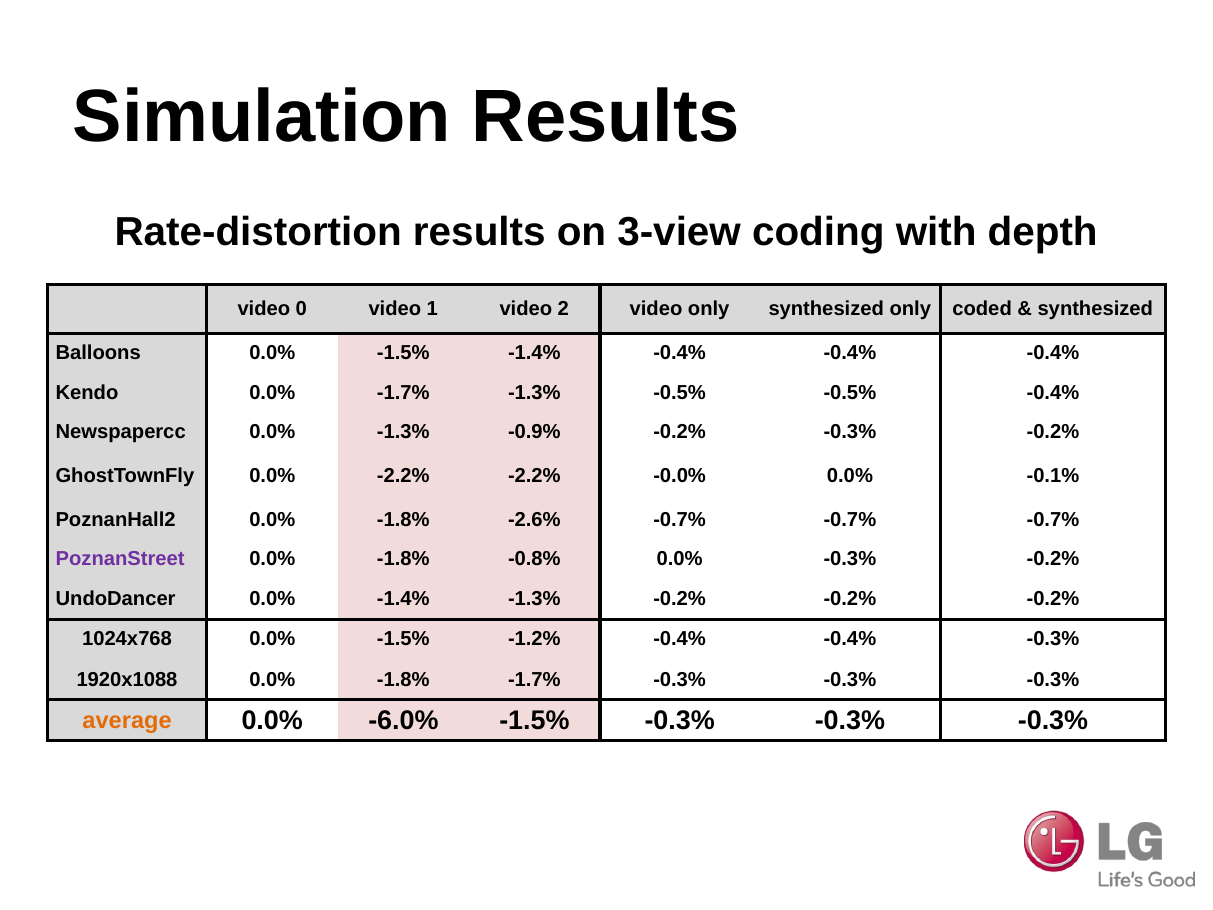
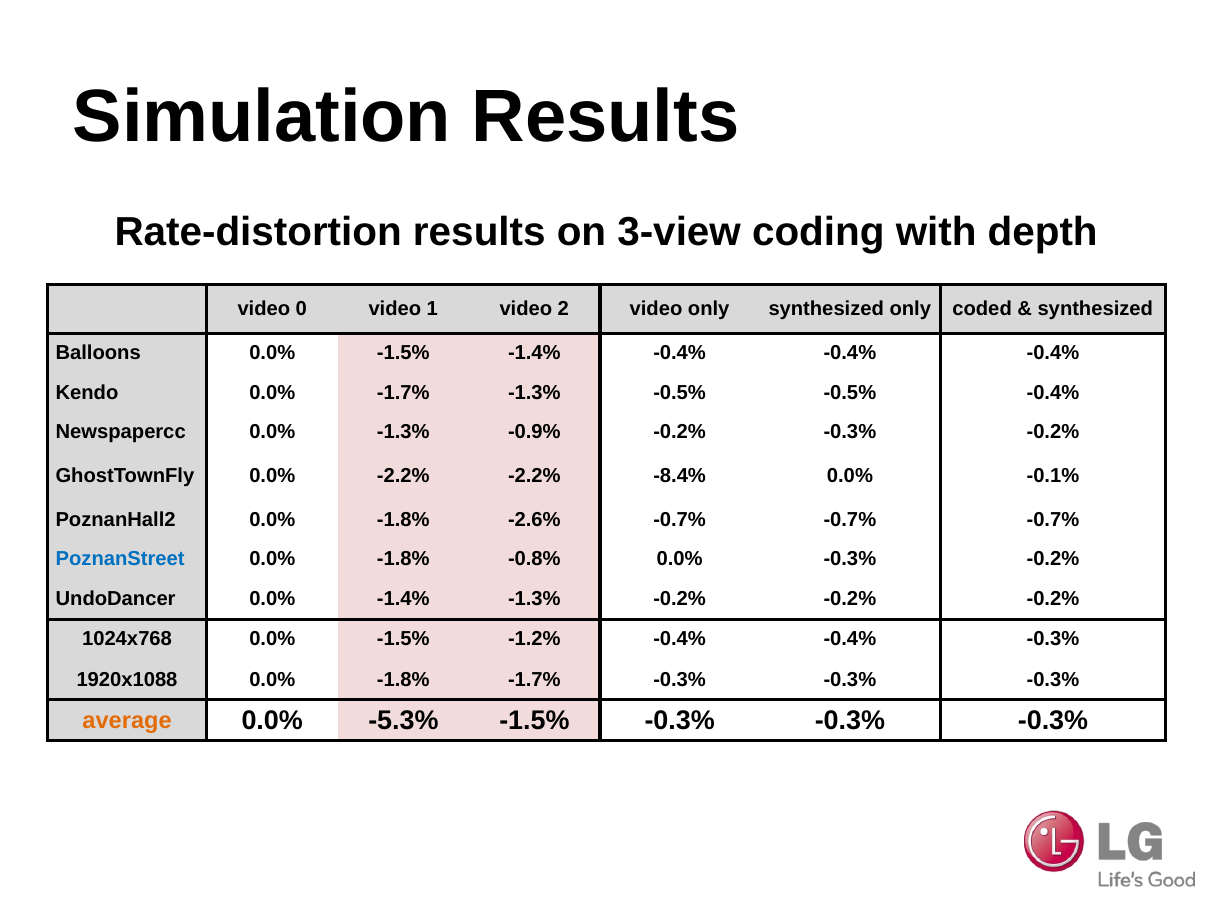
-0.0%: -0.0% -> -8.4%
PoznanStreet colour: purple -> blue
-6.0%: -6.0% -> -5.3%
